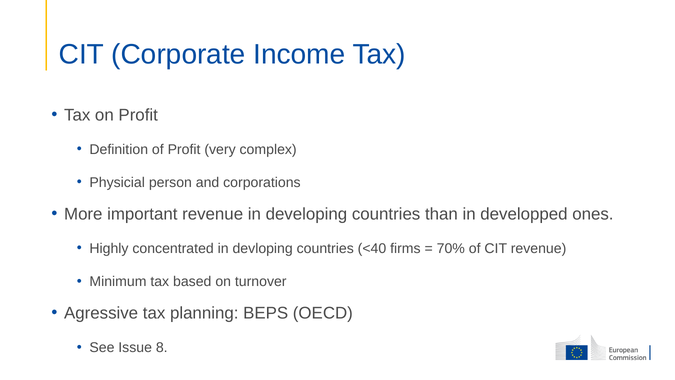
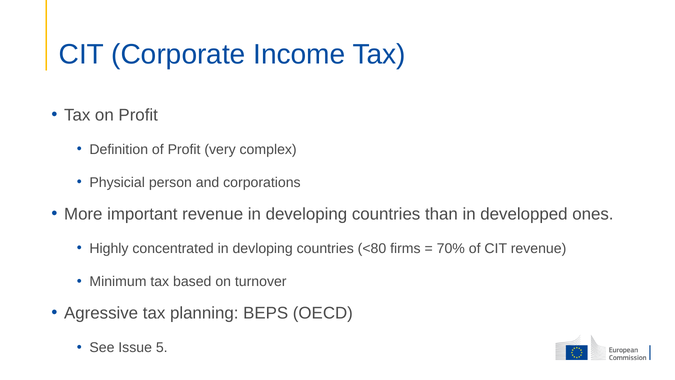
<40: <40 -> <80
8: 8 -> 5
